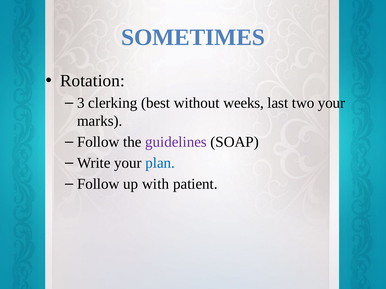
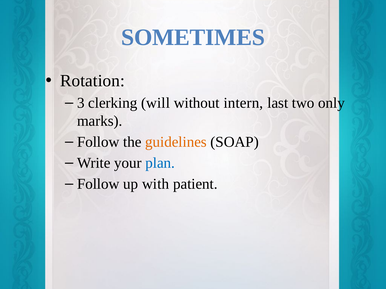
best: best -> will
weeks: weeks -> intern
two your: your -> only
guidelines colour: purple -> orange
